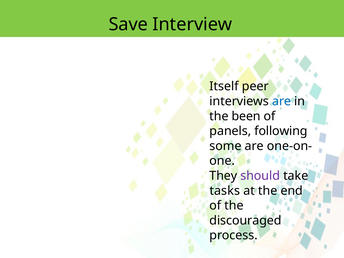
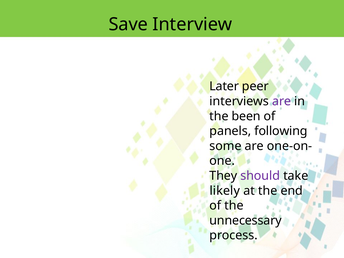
Itself: Itself -> Later
are at (282, 101) colour: blue -> purple
tasks: tasks -> likely
discouraged: discouraged -> unnecessary
